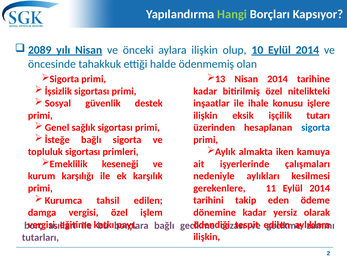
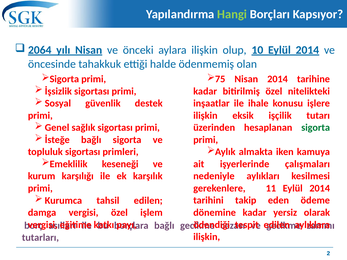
2089: 2089 -> 2064
13: 13 -> 75
sigorta at (316, 128) colour: blue -> green
